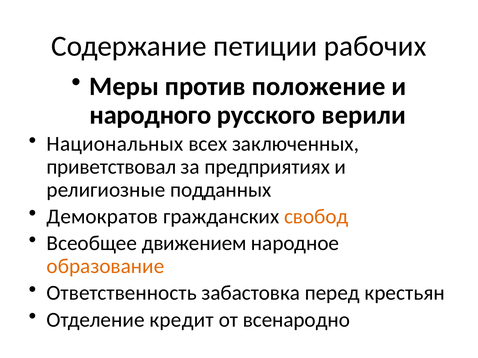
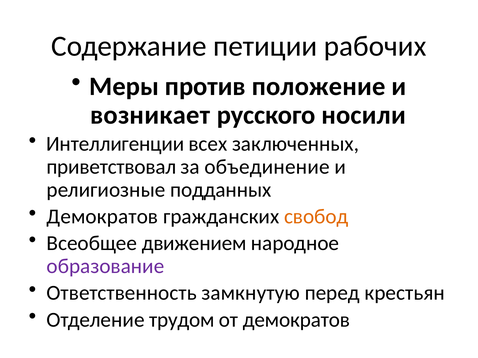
народного: народного -> возникает
верили: верили -> носили
Национальных: Национальных -> Интеллигенции
предприятиях: предприятиях -> объединение
образование colour: orange -> purple
забастовка: забастовка -> замкнутую
кредит: кредит -> трудом
от всенародно: всенародно -> демократов
